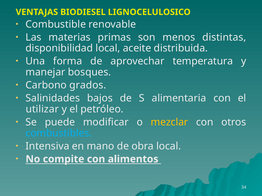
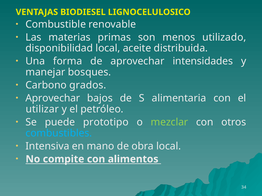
distintas: distintas -> utilizado
temperatura: temperatura -> intensidades
Salinidades at (53, 98): Salinidades -> Aprovechar
modificar: modificar -> prototipo
mezclar colour: yellow -> light green
